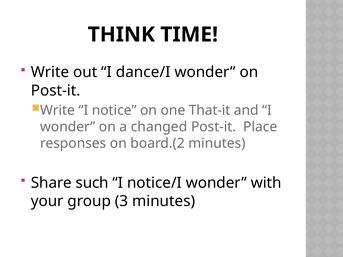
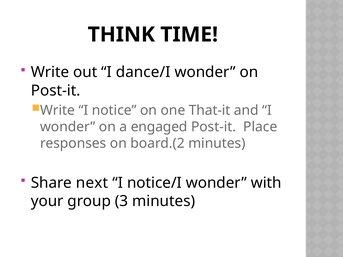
changed: changed -> engaged
such: such -> next
